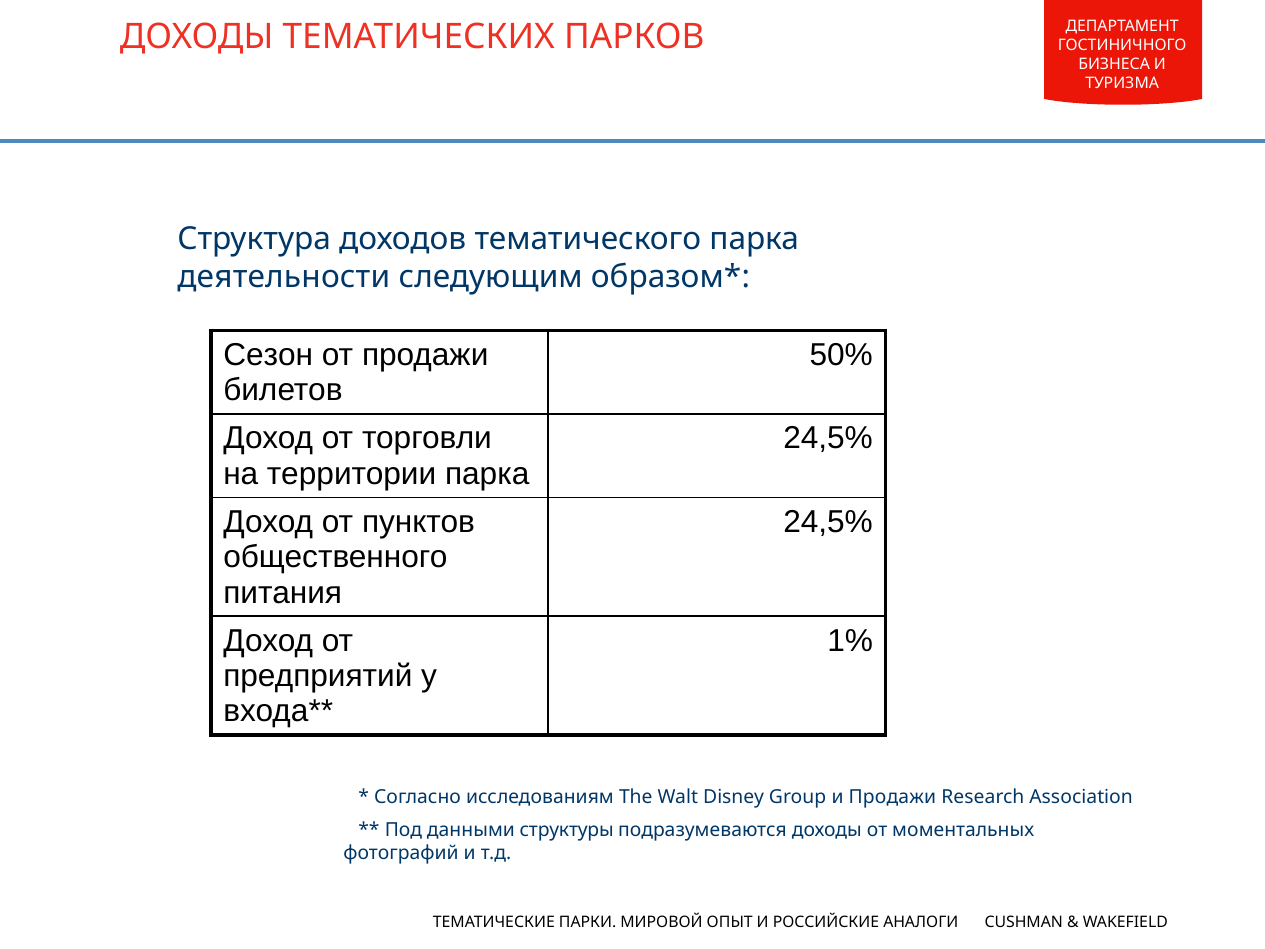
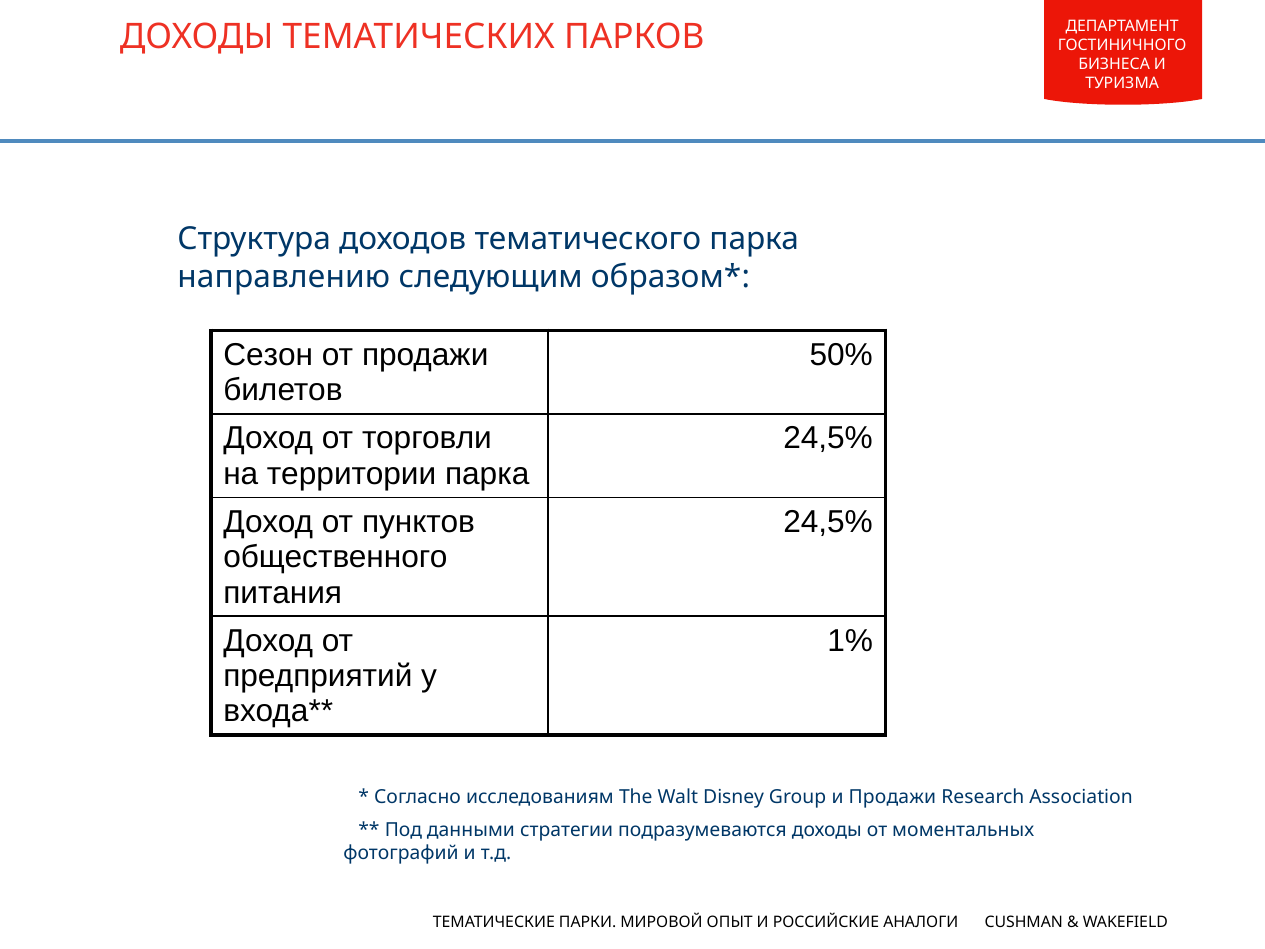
деятельности: деятельности -> направлению
структуры: структуры -> стратегии
